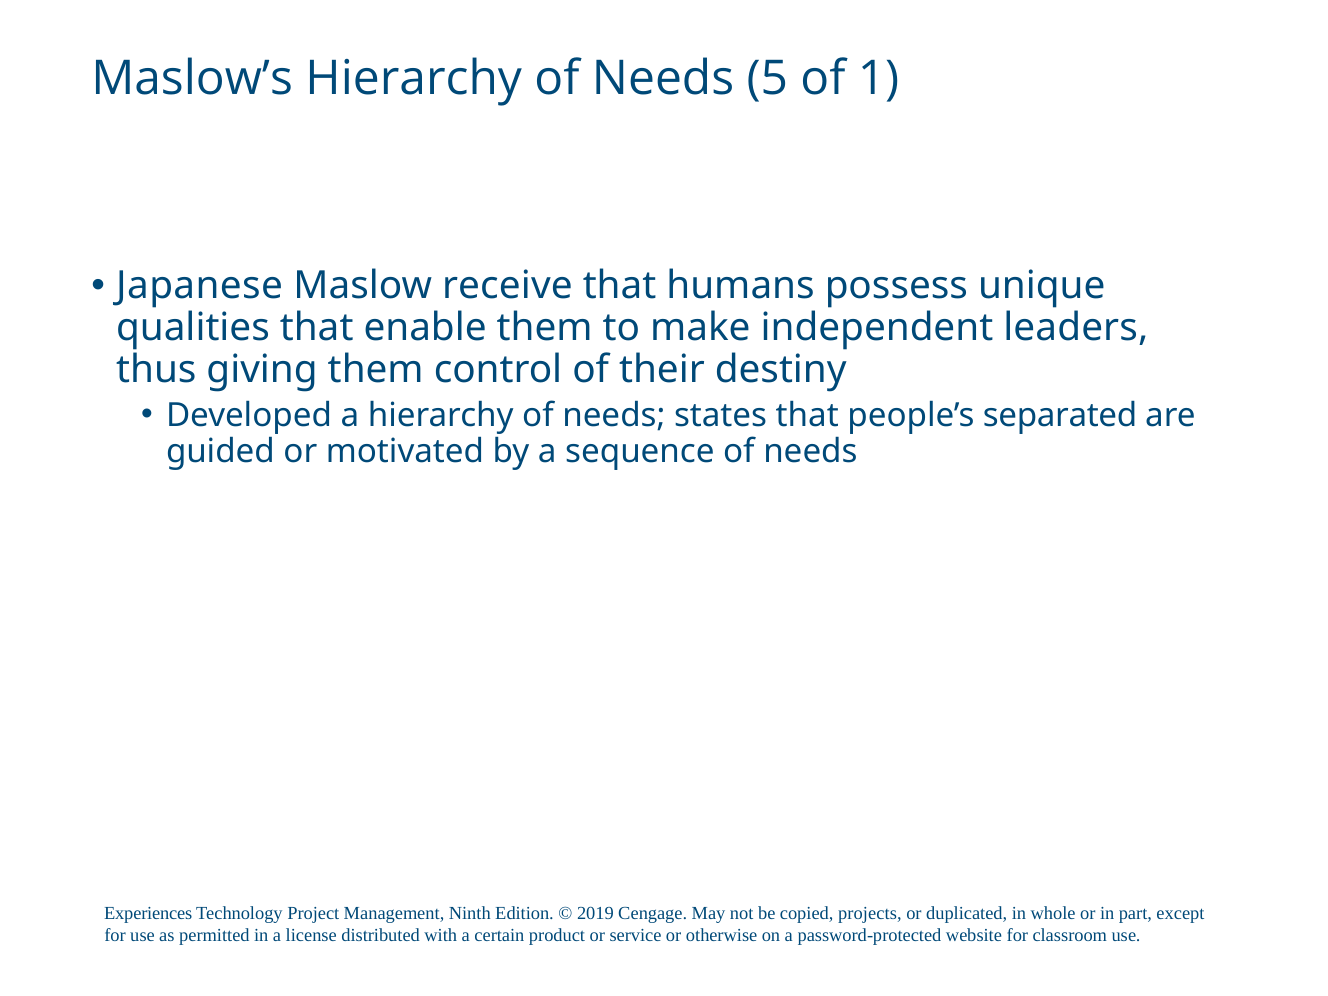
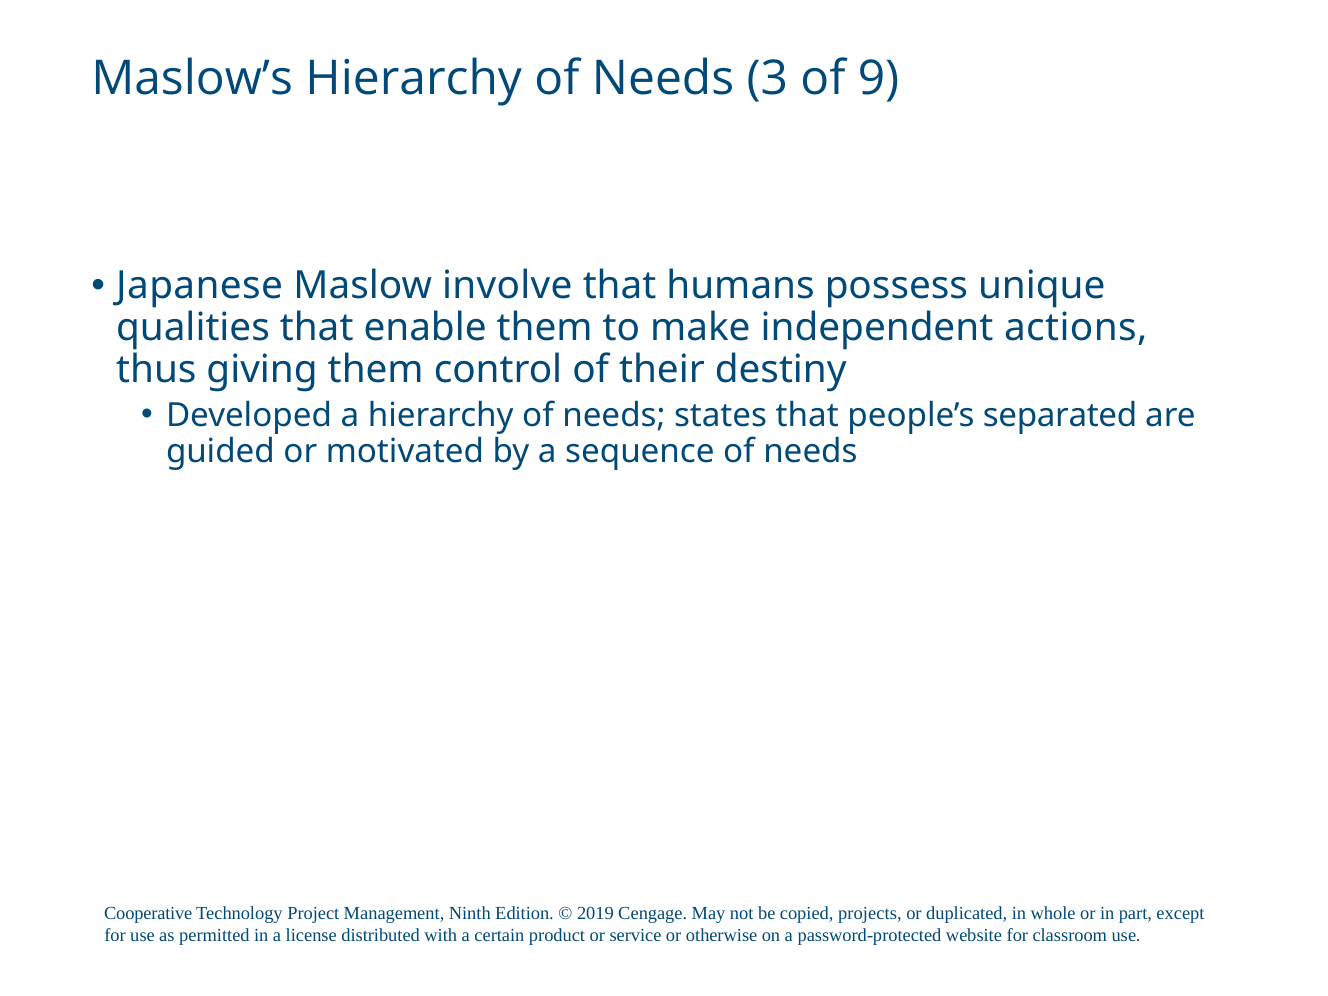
5: 5 -> 3
1: 1 -> 9
receive: receive -> involve
leaders: leaders -> actions
Experiences: Experiences -> Cooperative
